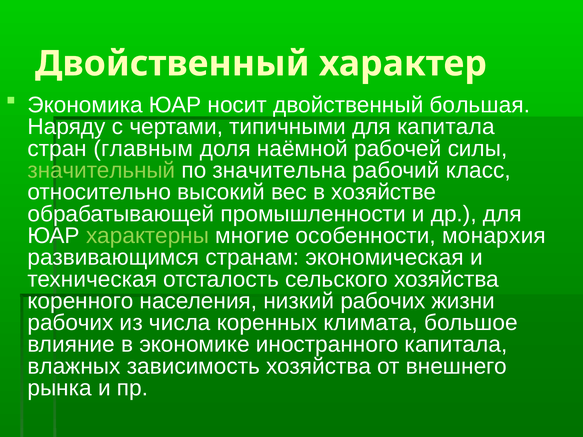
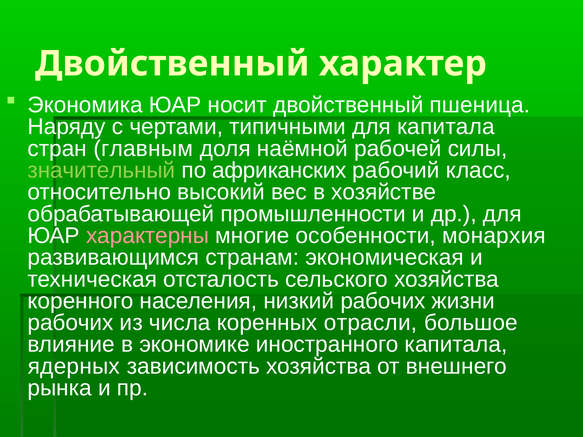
большая: большая -> пшеница
значительна: значительна -> африканских
характерны colour: light green -> pink
климата: климата -> отрасли
влажных: влажных -> ядерных
